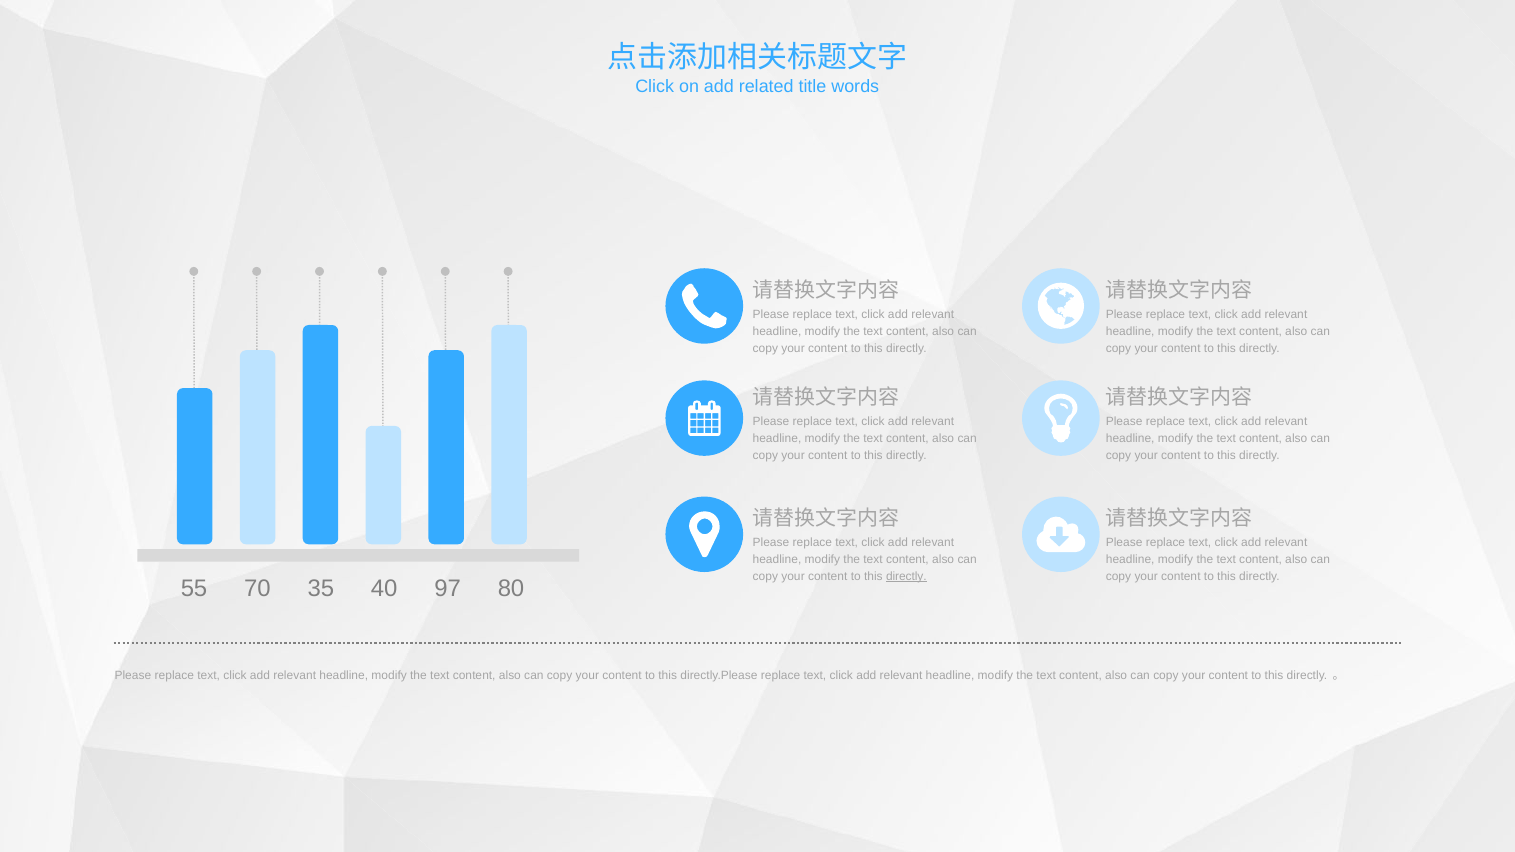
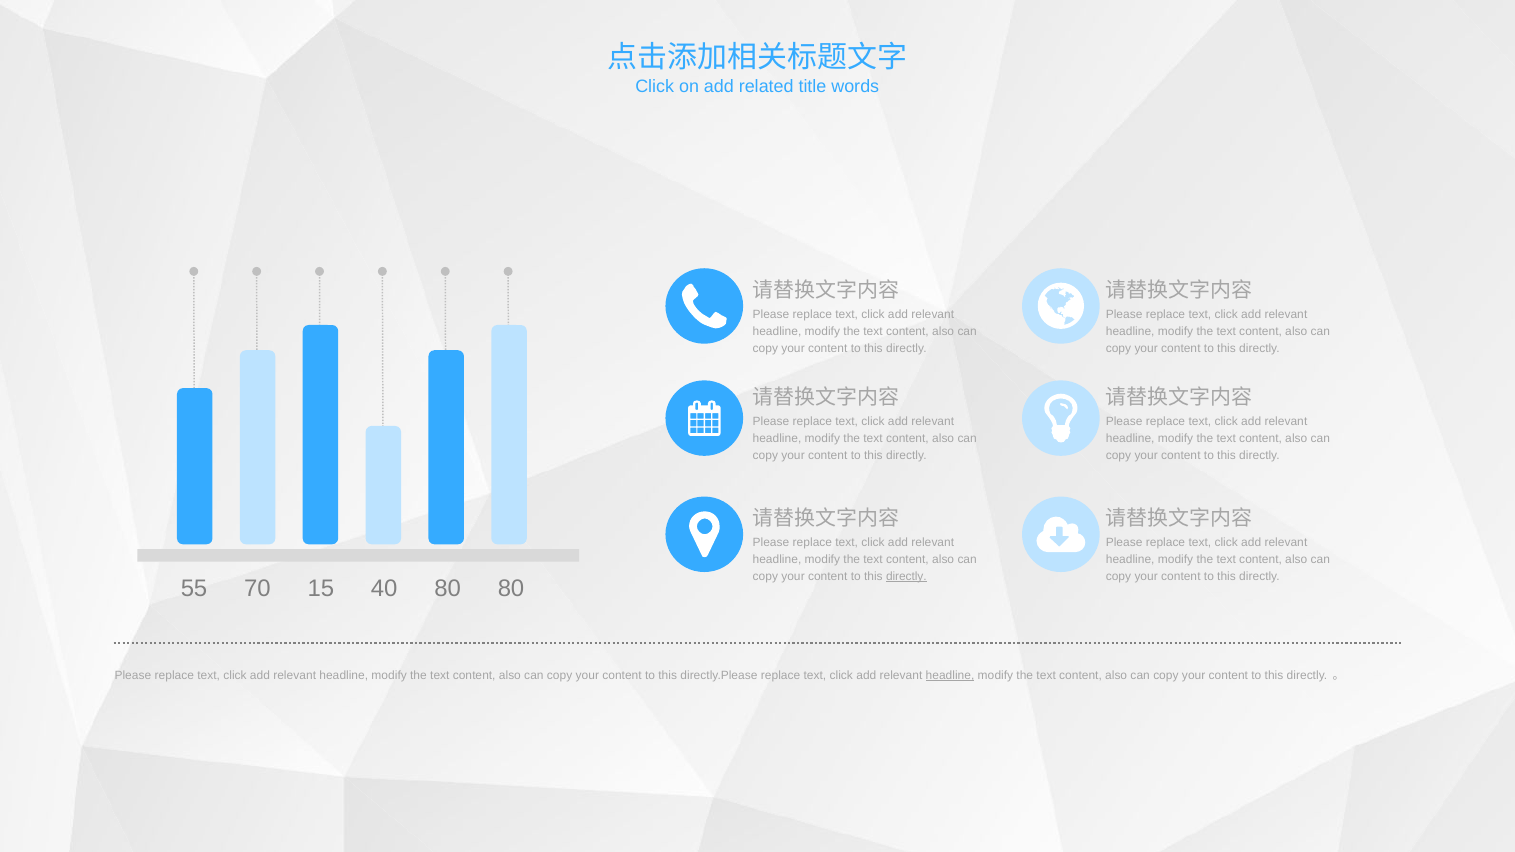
35: 35 -> 15
40 97: 97 -> 80
headline at (950, 676) underline: none -> present
